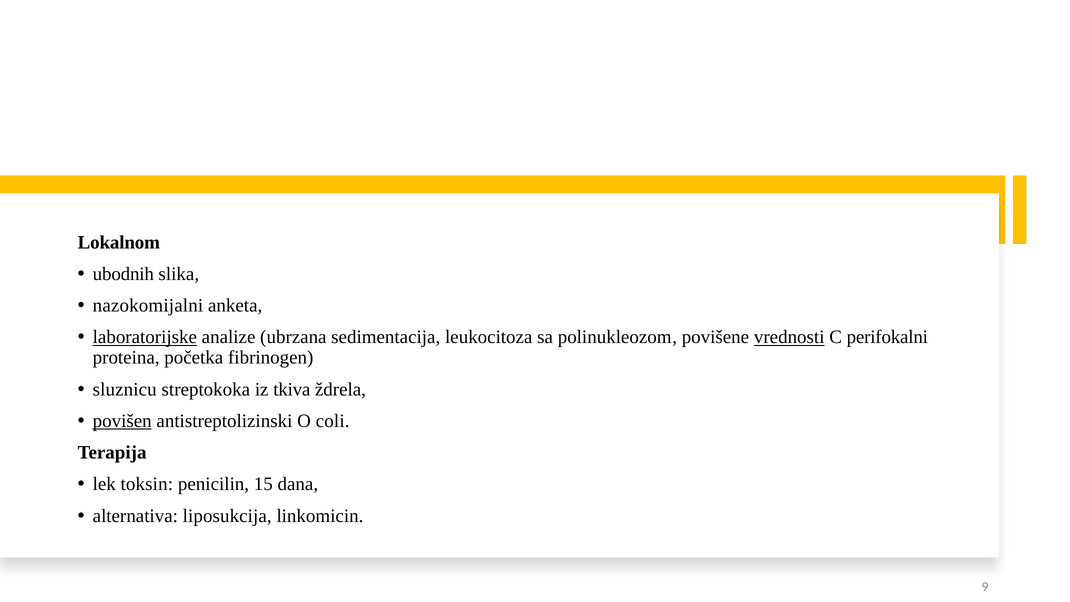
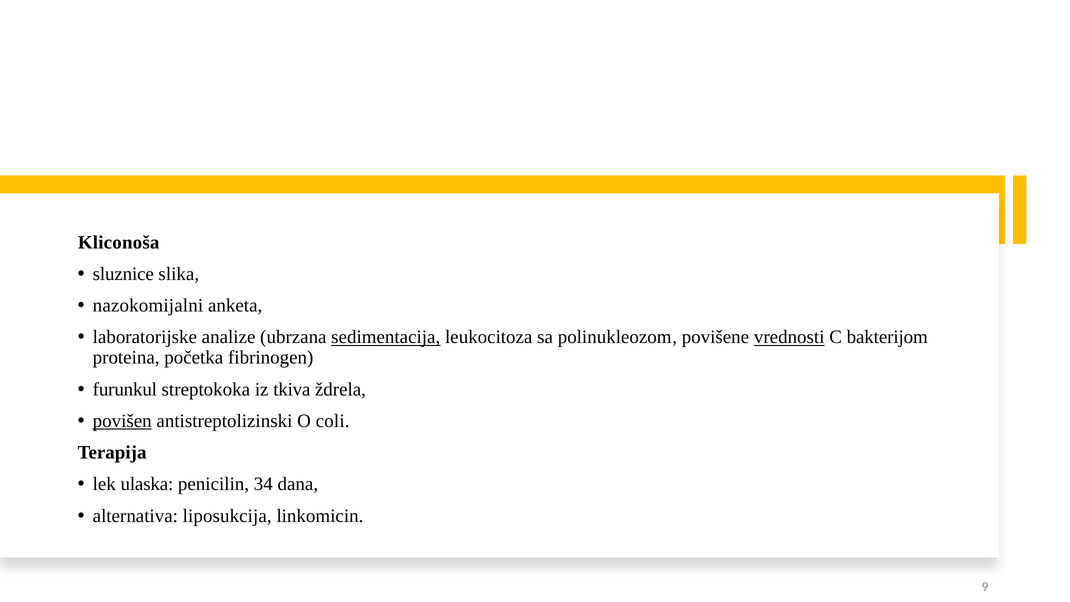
Lokalnom: Lokalnom -> Kliconoša
ubodnih: ubodnih -> sluznice
laboratorijske underline: present -> none
sedimentacija underline: none -> present
perifokalni: perifokalni -> bakterijom
sluznicu: sluznicu -> furunkul
toksin: toksin -> ulaska
15: 15 -> 34
